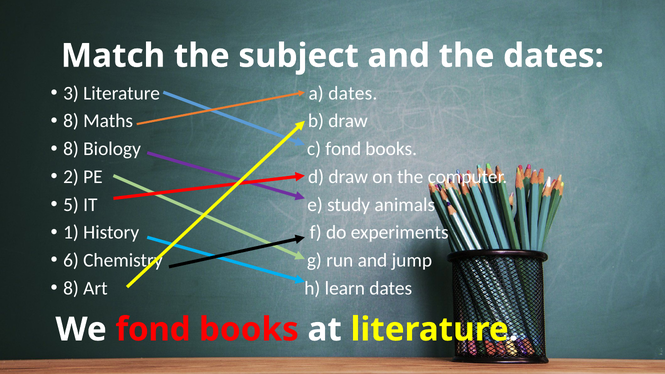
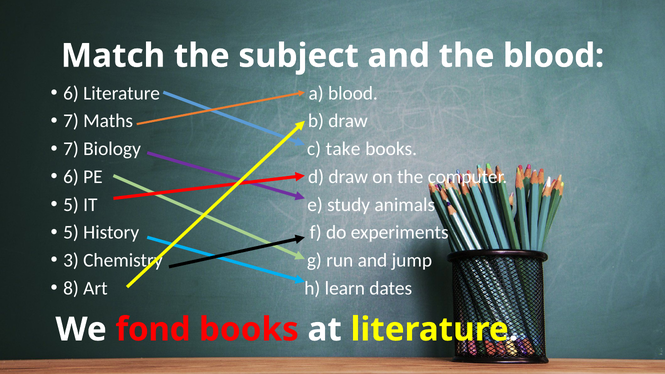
the dates: dates -> blood
3 at (71, 93): 3 -> 6
a dates: dates -> blood
8 at (71, 121): 8 -> 7
8 at (71, 149): 8 -> 7
c fond: fond -> take
2 at (71, 177): 2 -> 6
1 at (71, 232): 1 -> 5
6: 6 -> 3
